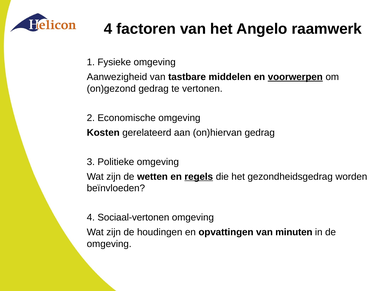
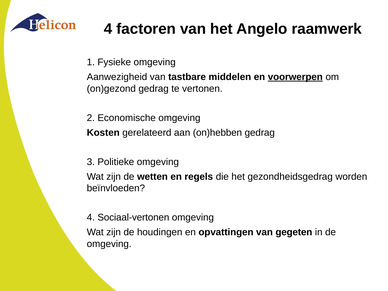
on)hiervan: on)hiervan -> on)hebben
regels underline: present -> none
minuten: minuten -> gegeten
